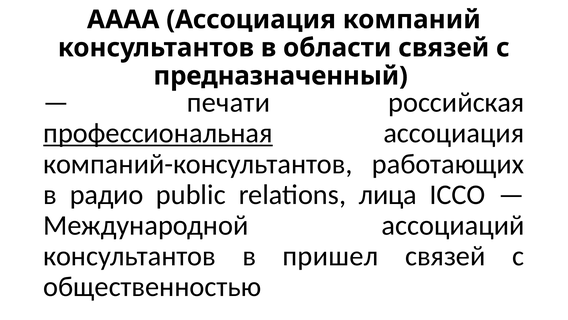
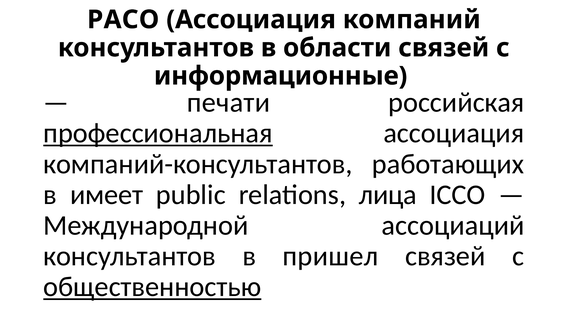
АААА: АААА -> РАСО
предназначенный: предназначенный -> информационные
радио: радио -> имеет
общественностью underline: none -> present
